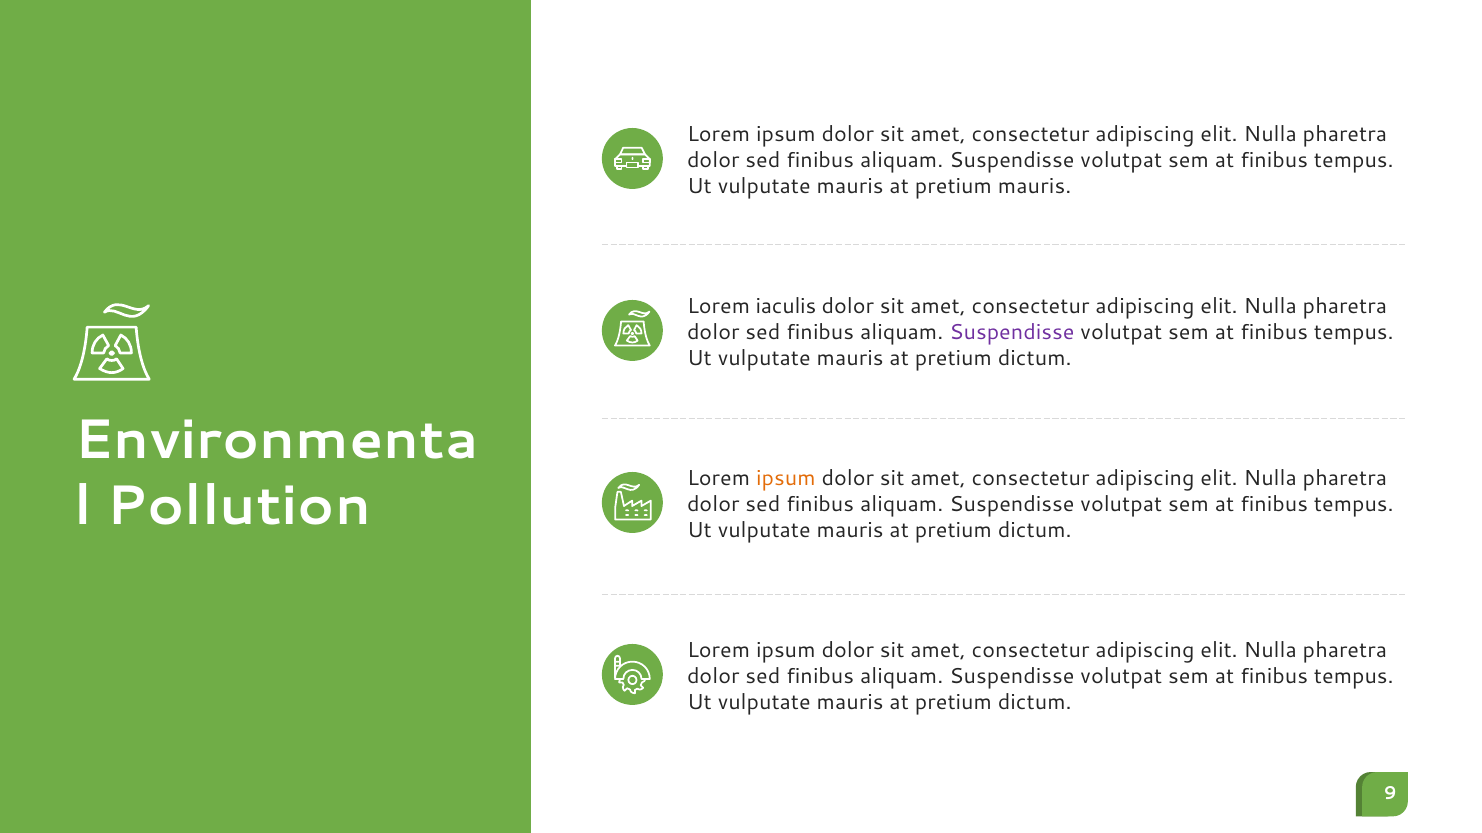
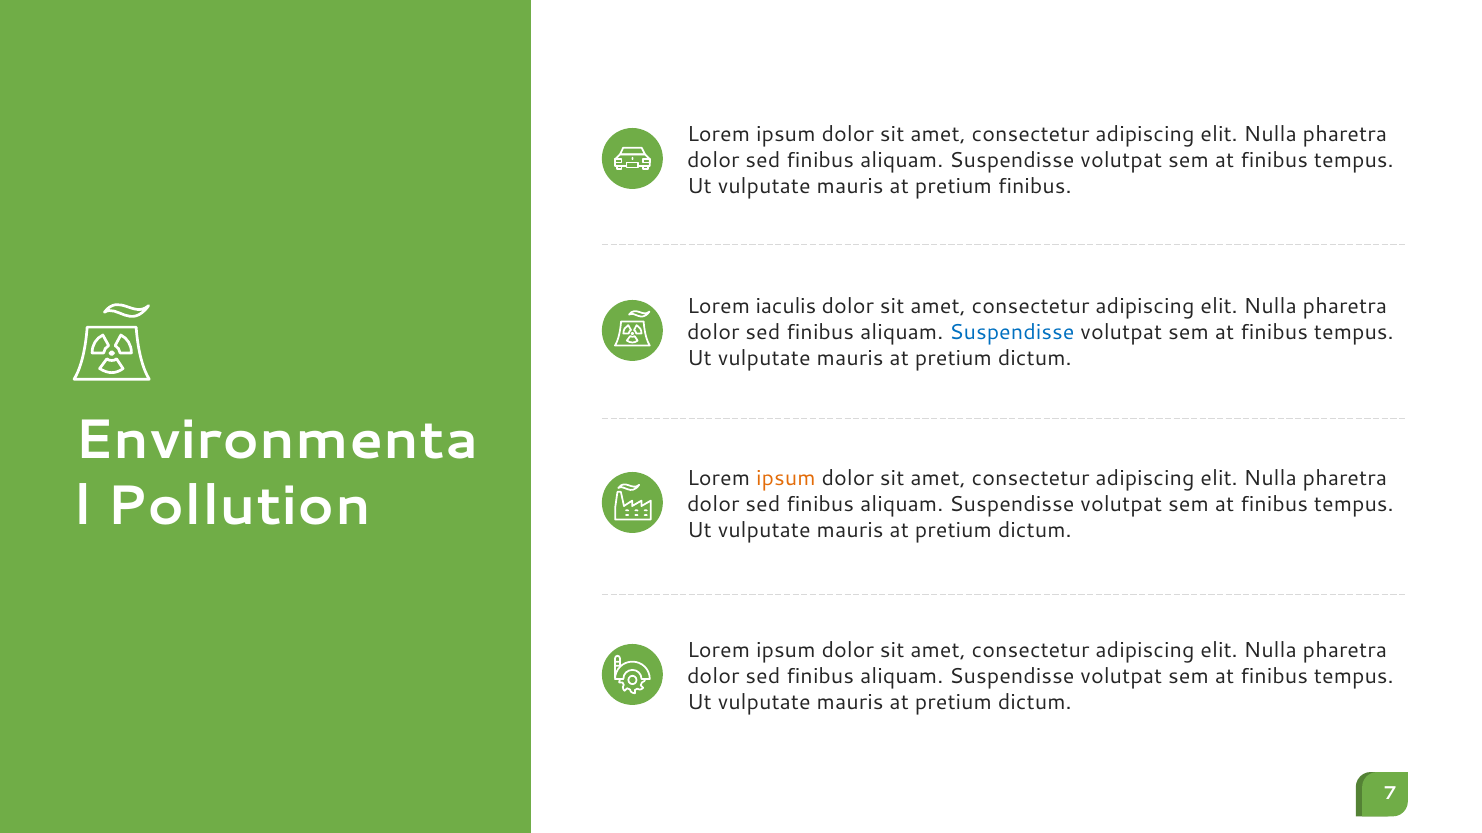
pretium mauris: mauris -> finibus
Suspendisse at (1012, 332) colour: purple -> blue
9: 9 -> 7
